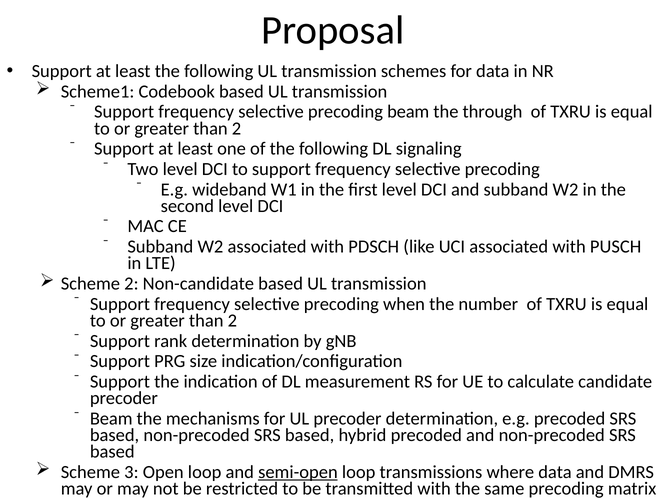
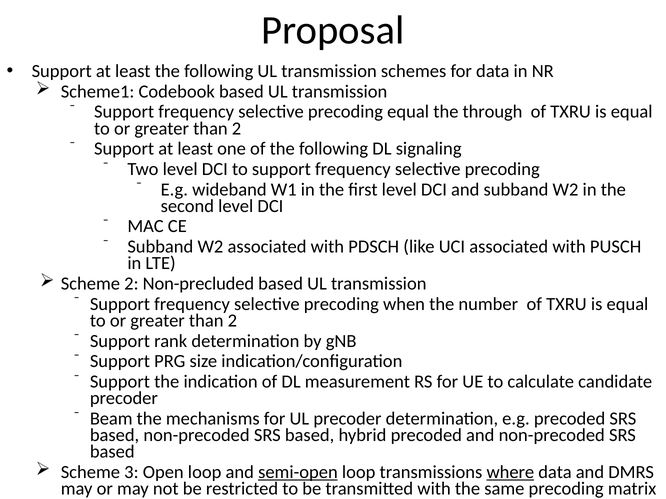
precoding beam: beam -> equal
Non-candidate: Non-candidate -> Non-precluded
where underline: none -> present
